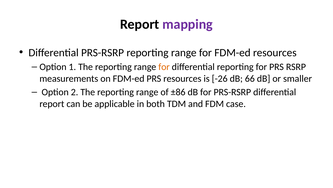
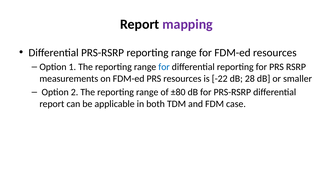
for at (164, 67) colour: orange -> blue
-26: -26 -> -22
66: 66 -> 28
±86: ±86 -> ±80
